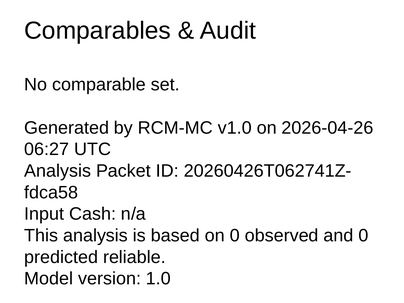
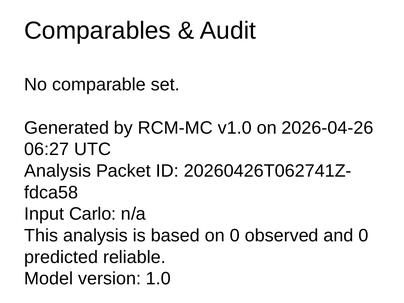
Cash: Cash -> Carlo
